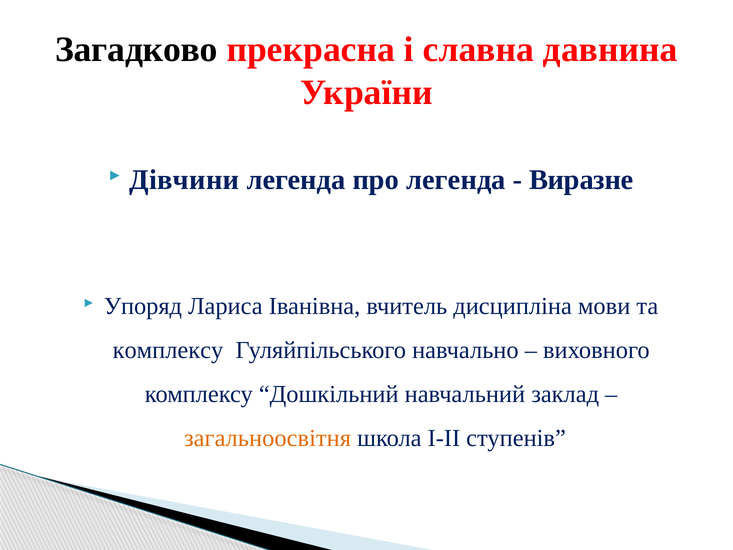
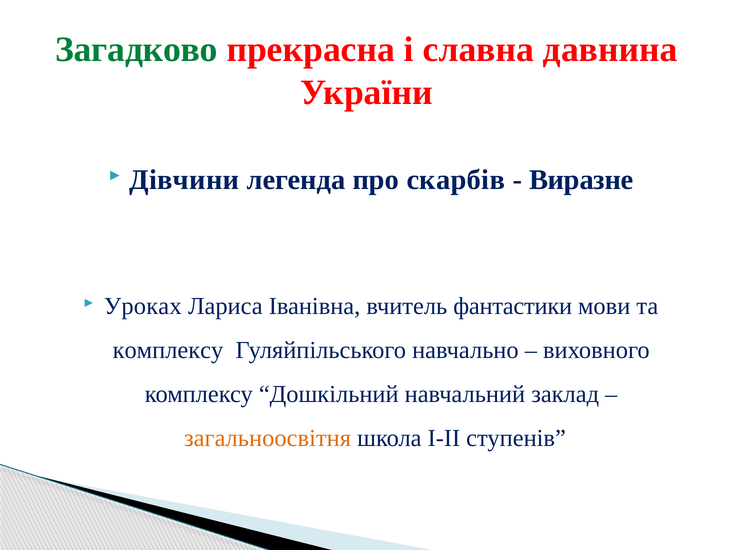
Загадково colour: black -> green
про легенда: легенда -> скарбів
Упоряд: Упоряд -> Уроках
дисципліна: дисципліна -> фантастики
